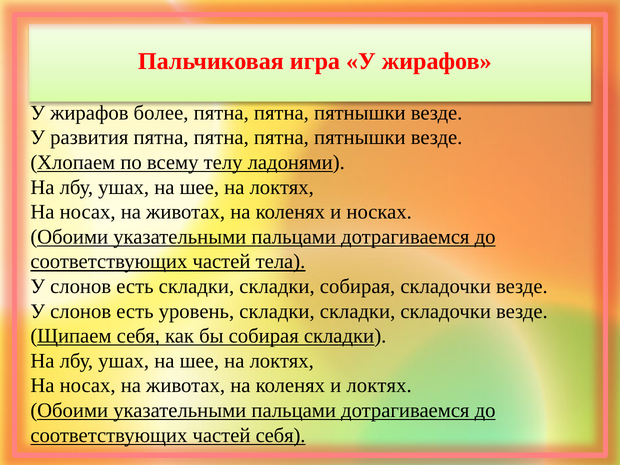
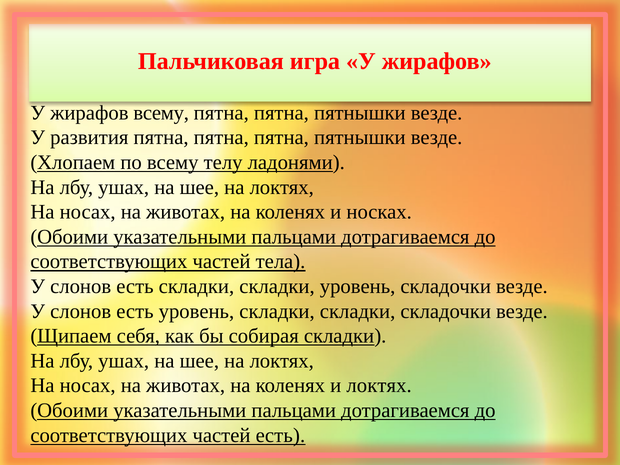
жирафов более: более -> всему
складки собирая: собирая -> уровень
частей себя: себя -> есть
